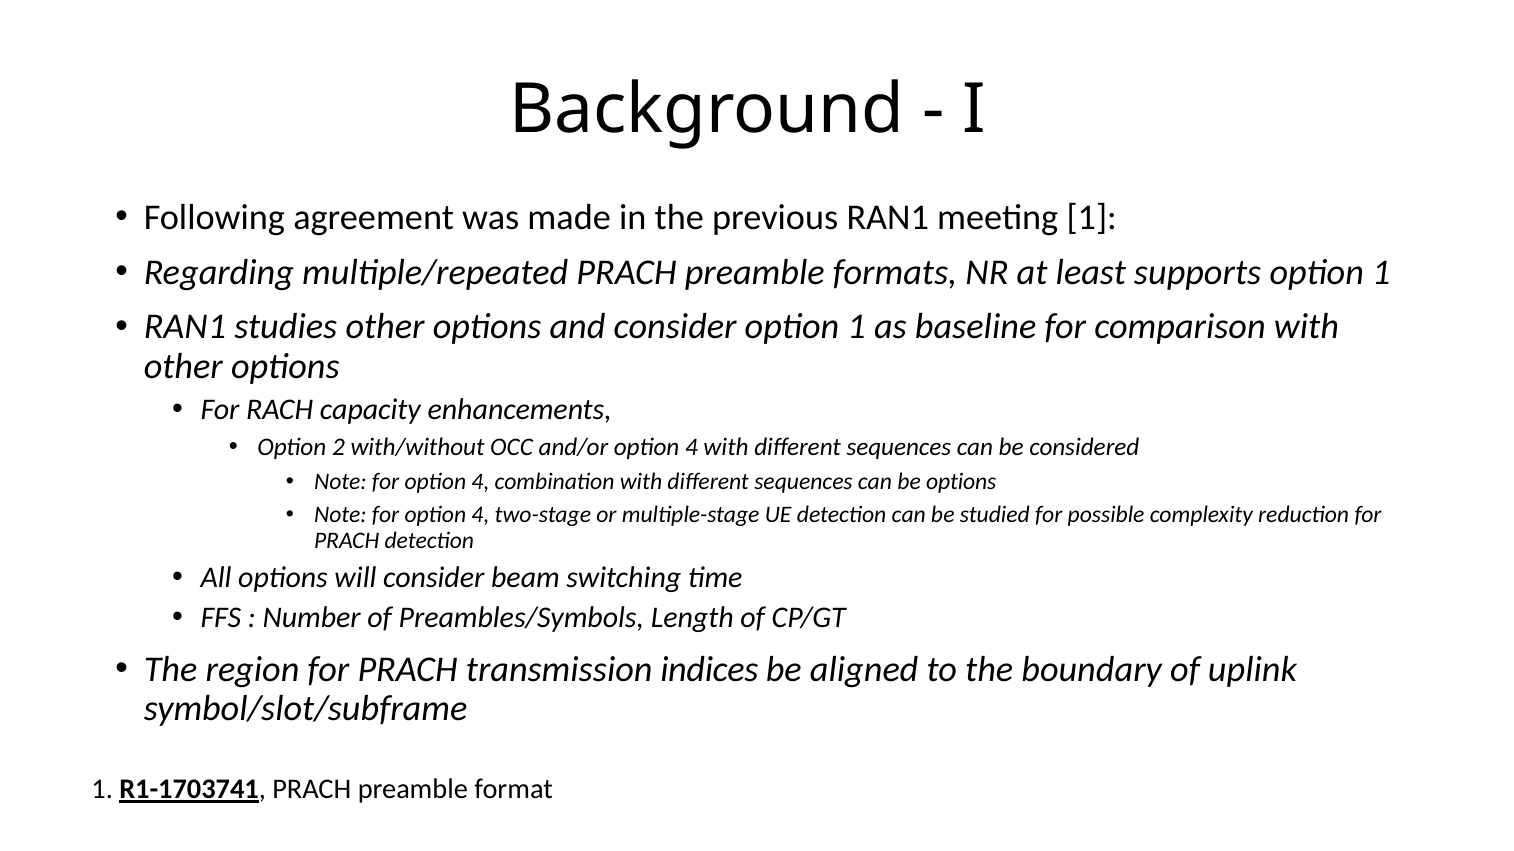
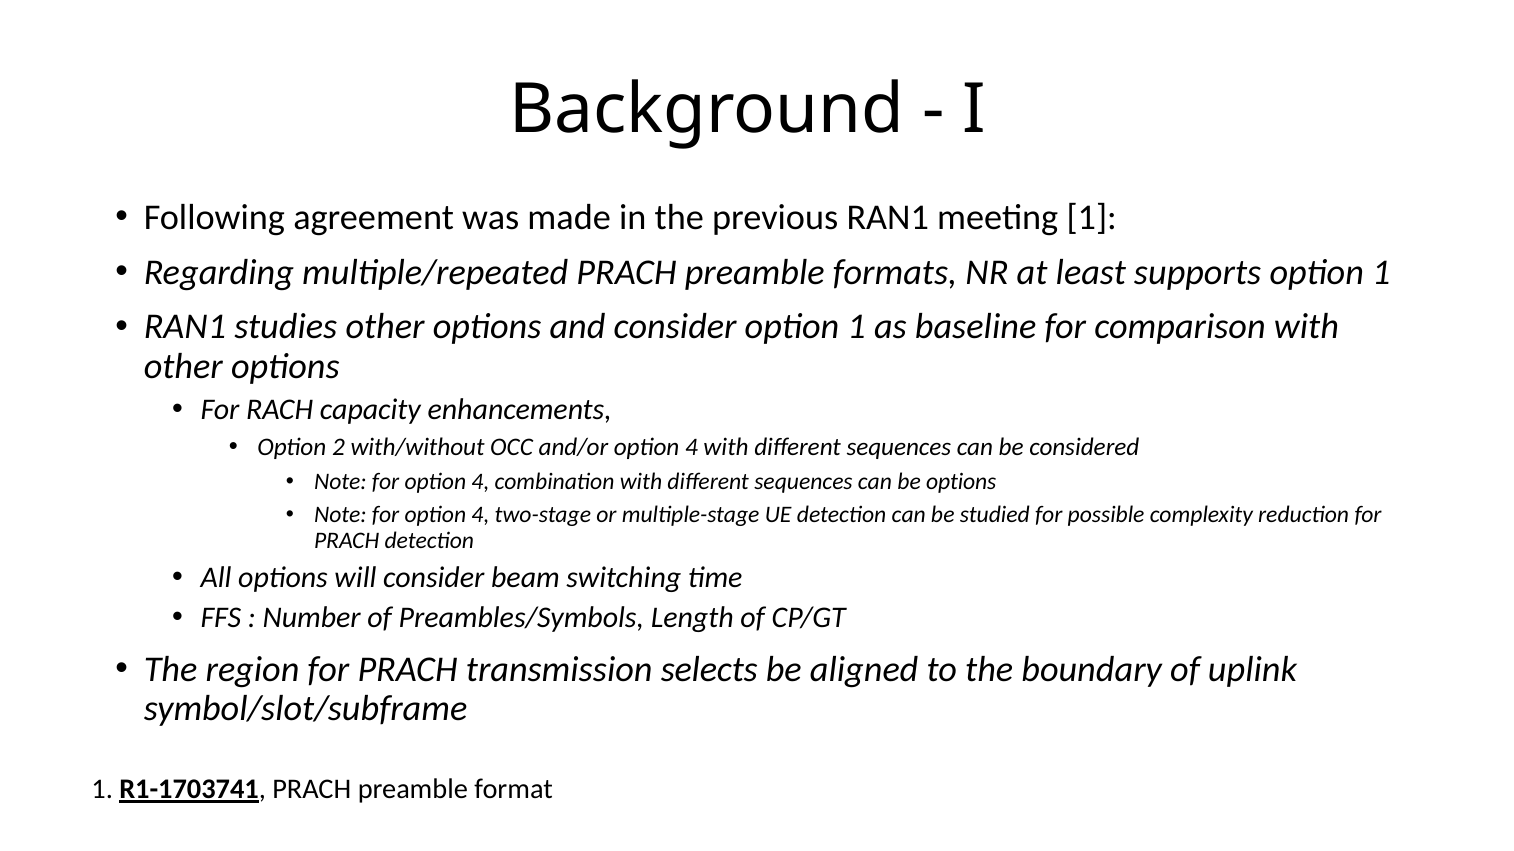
indices: indices -> selects
